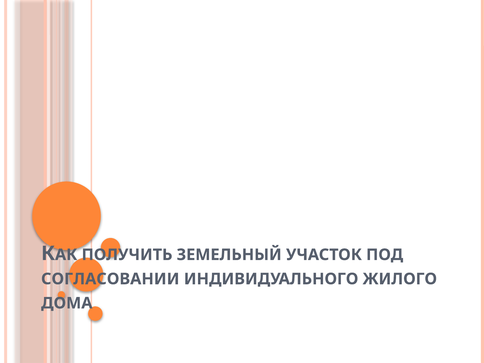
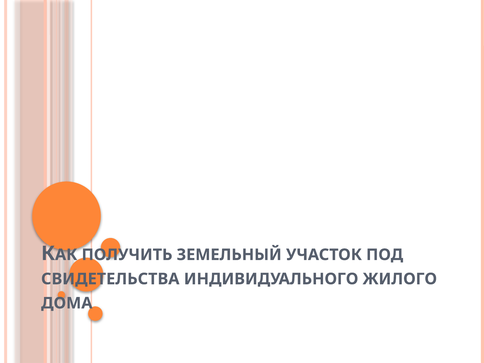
СОГЛАСОВАНИИ: СОГЛАСОВАНИИ -> СВИДЕТЕЛЬСТВА
